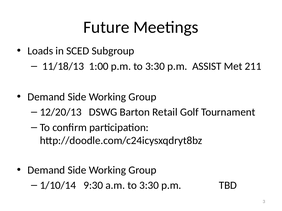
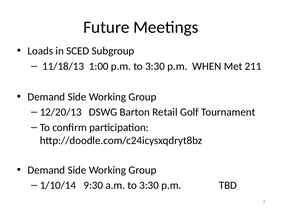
ASSIST: ASSIST -> WHEN
